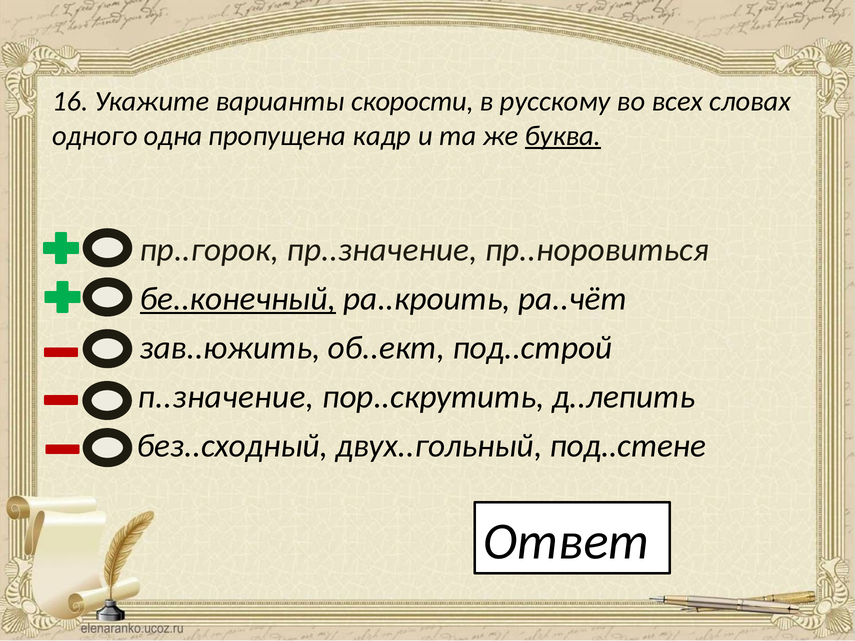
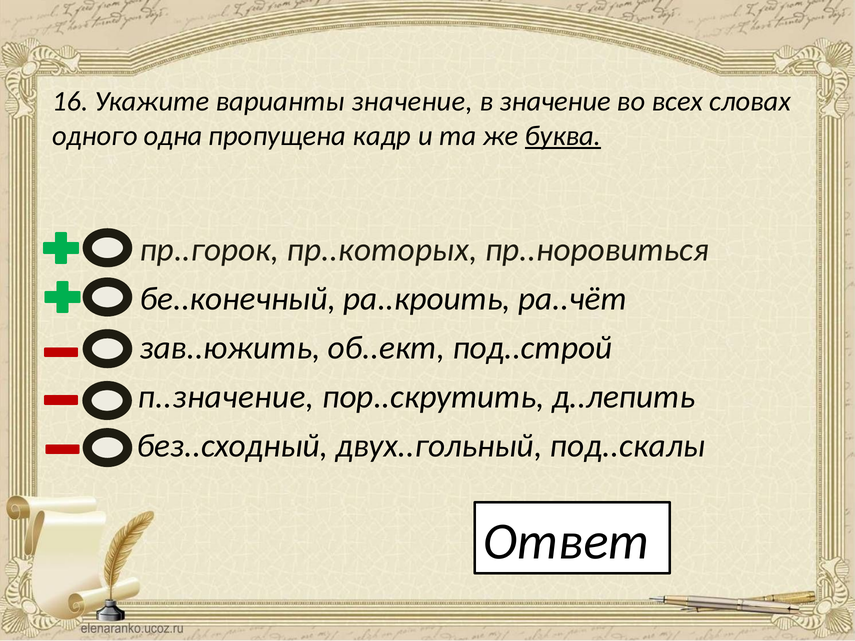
варианты скорости: скорости -> значение
в русскому: русскому -> значение
пр..значение: пр..значение -> пр..которых
бе..конечный underline: present -> none
под..стене: под..стене -> под..скалы
